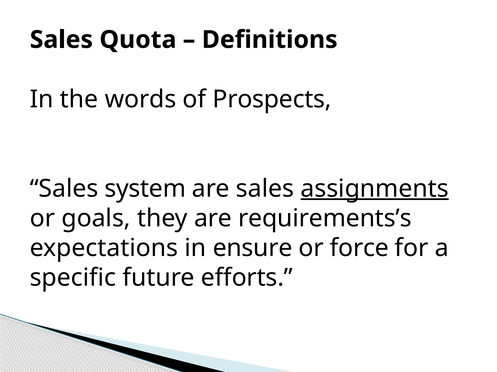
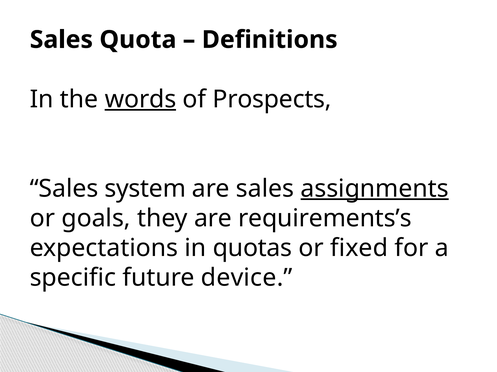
words underline: none -> present
ensure: ensure -> quotas
force: force -> fixed
efforts: efforts -> device
